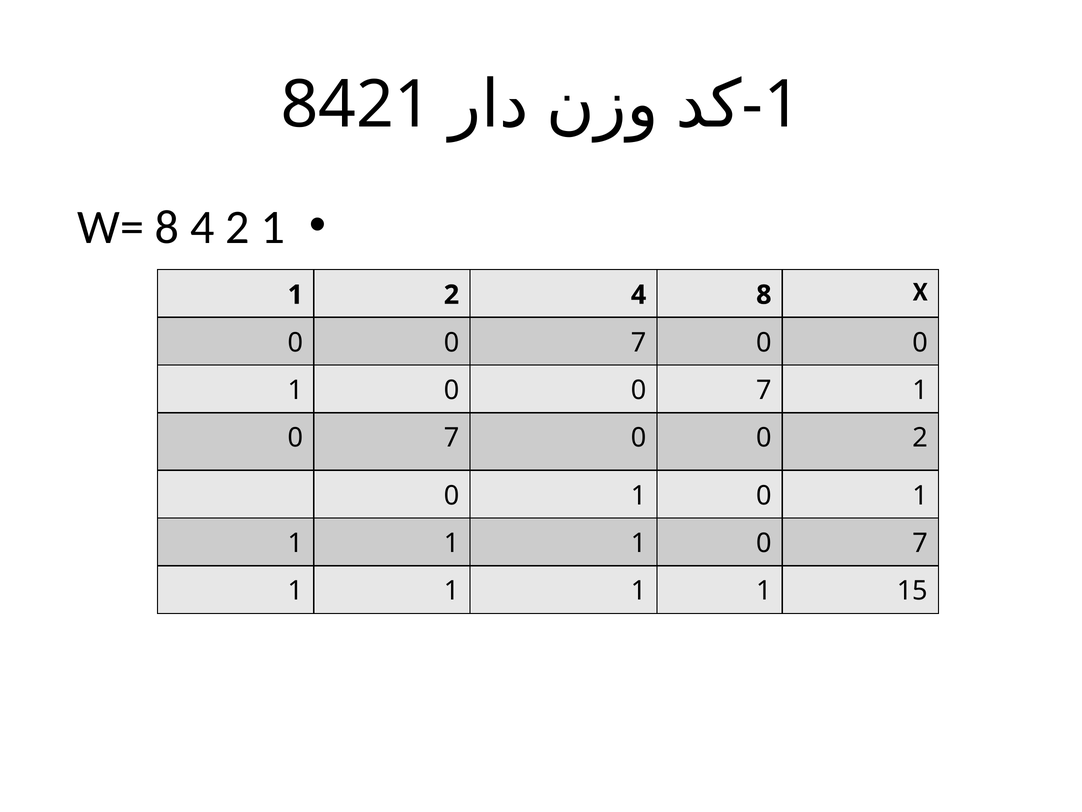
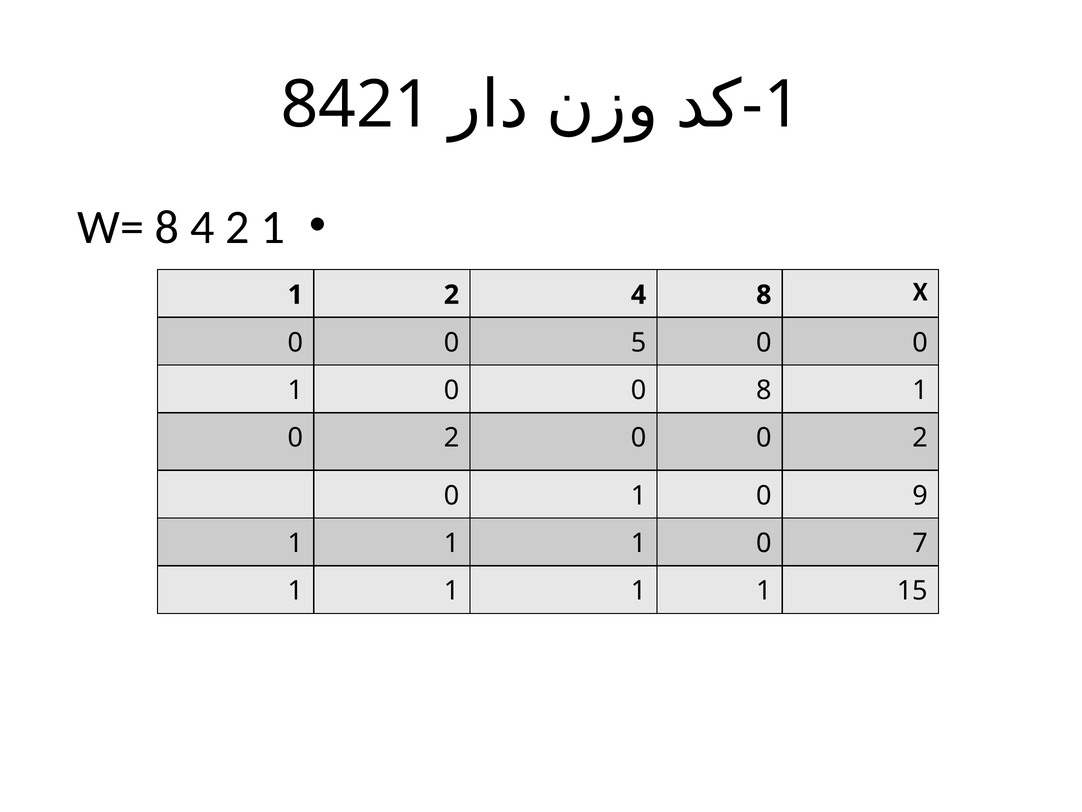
7 at (639, 342): 7 -> 5
1 0 0 7: 7 -> 8
7 at (452, 438): 7 -> 2
1 0 1: 1 -> 9
